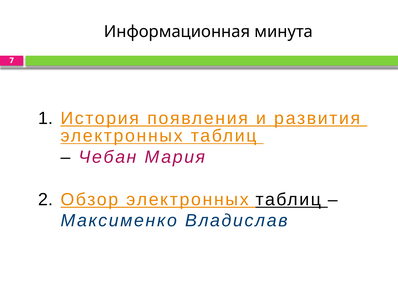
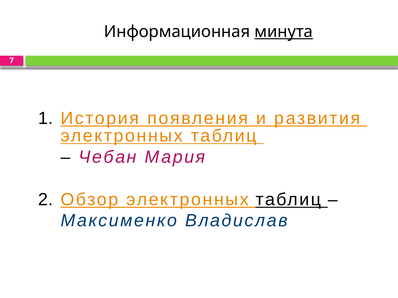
минута underline: none -> present
